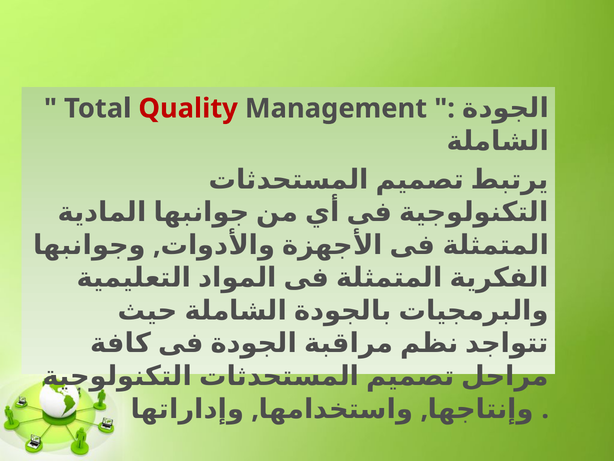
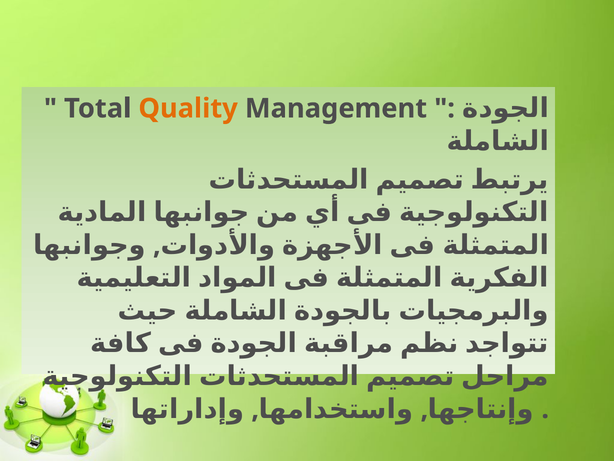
Quality colour: red -> orange
